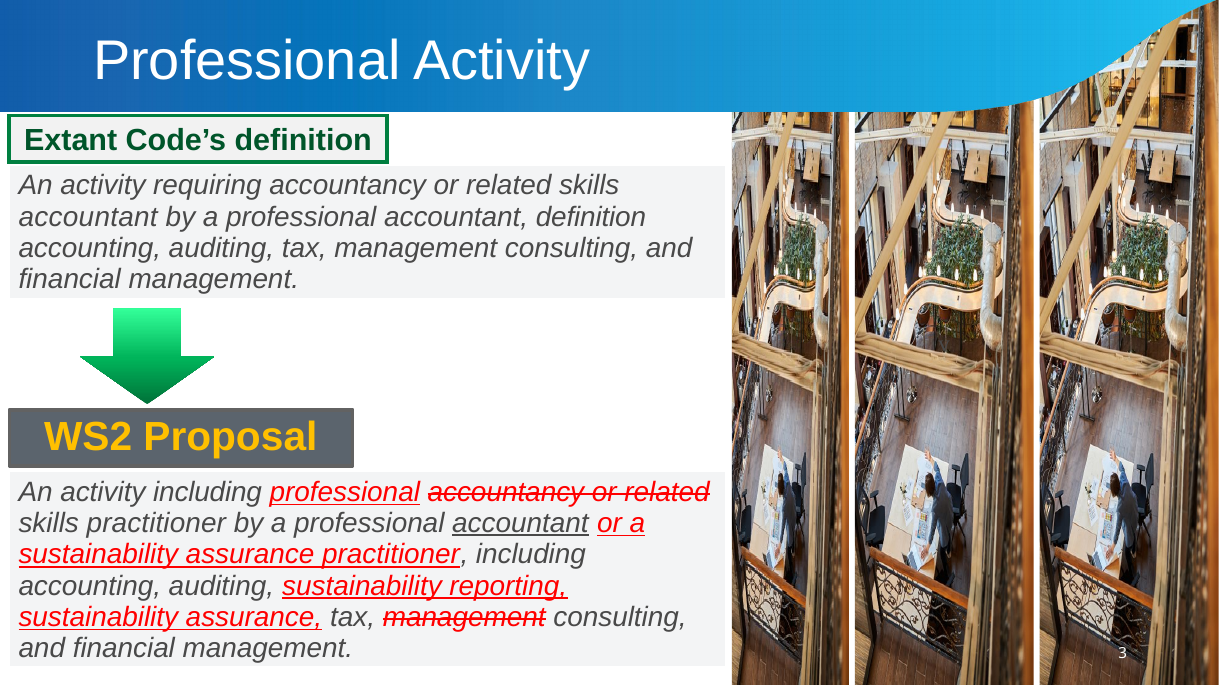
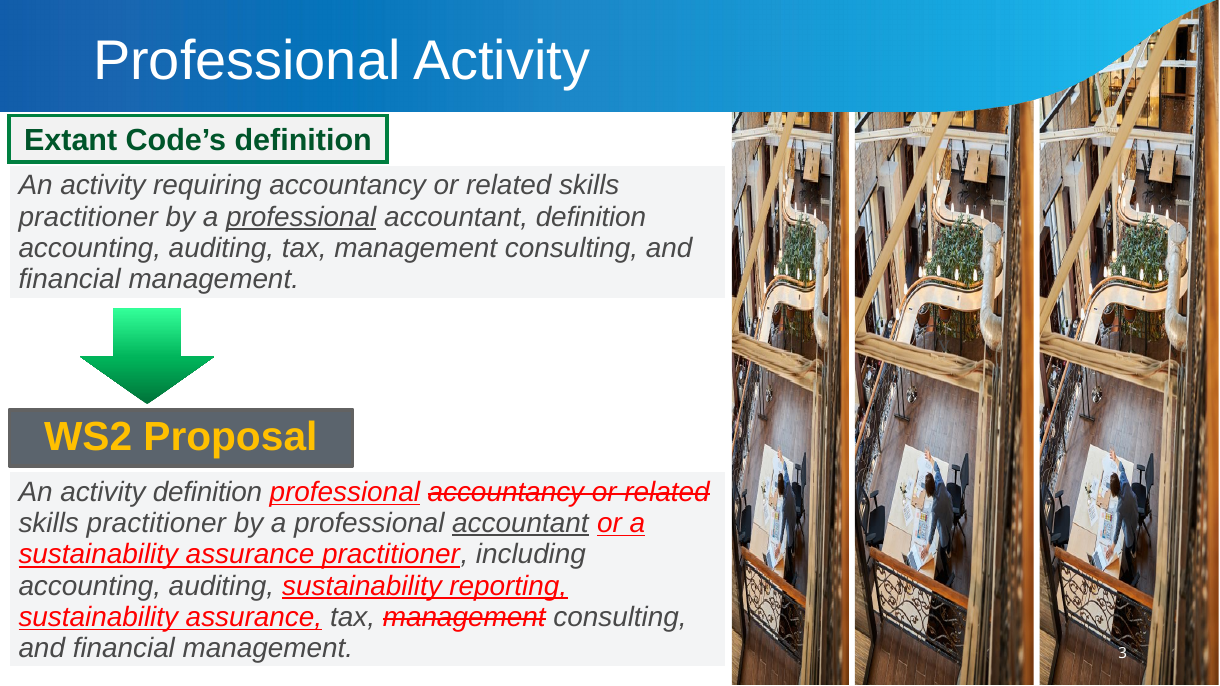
accountant at (88, 217): accountant -> practitioner
professional at (301, 217) underline: none -> present
activity including: including -> definition
